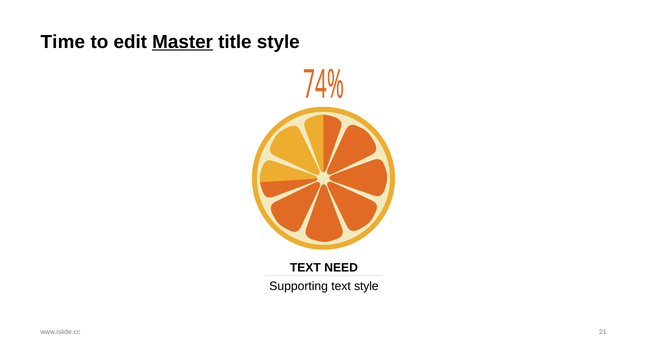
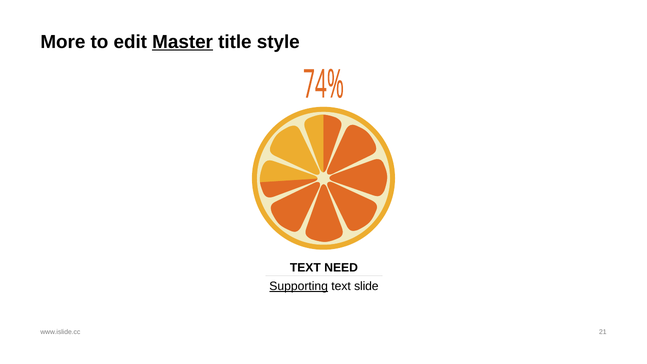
Time: Time -> More
Supporting underline: none -> present
text style: style -> slide
